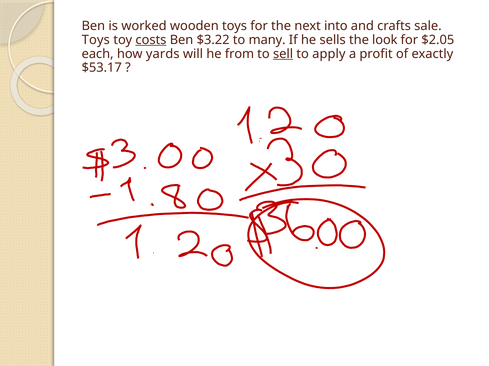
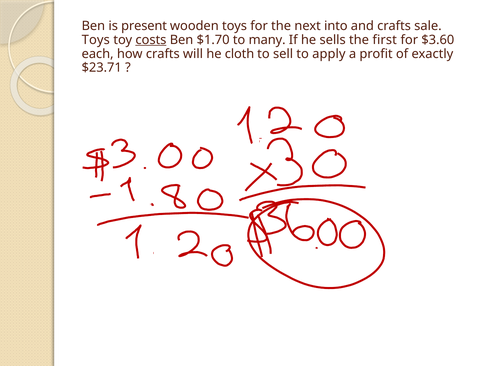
worked: worked -> present
$3.22: $3.22 -> $1.70
look: look -> first
$2.05: $2.05 -> $3.60
how yards: yards -> crafts
from: from -> cloth
sell underline: present -> none
$53.17: $53.17 -> $23.71
